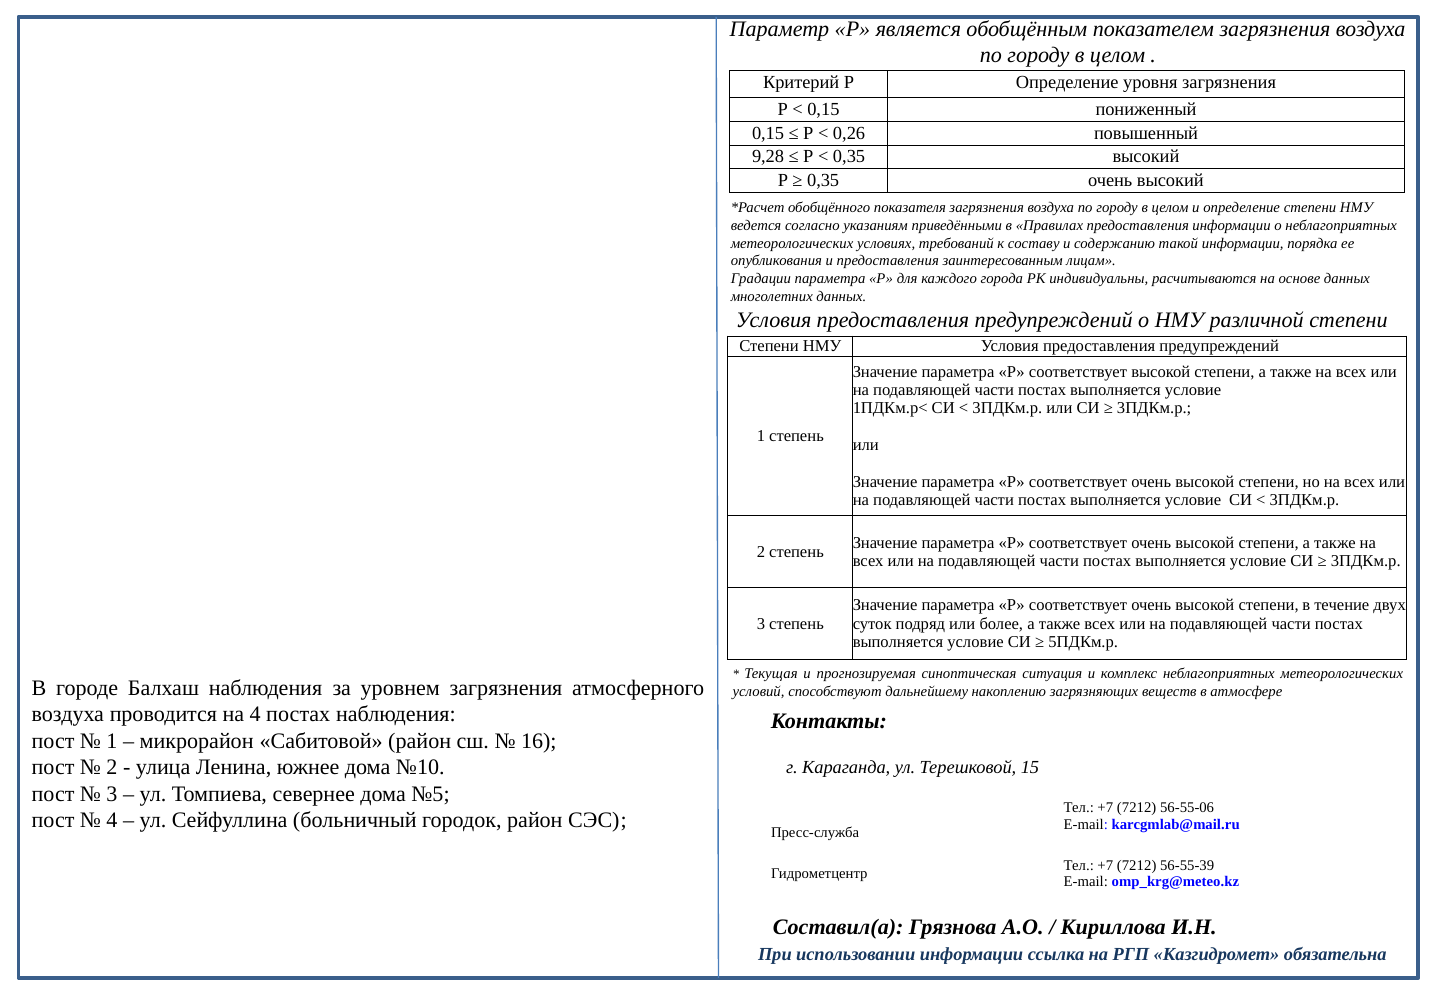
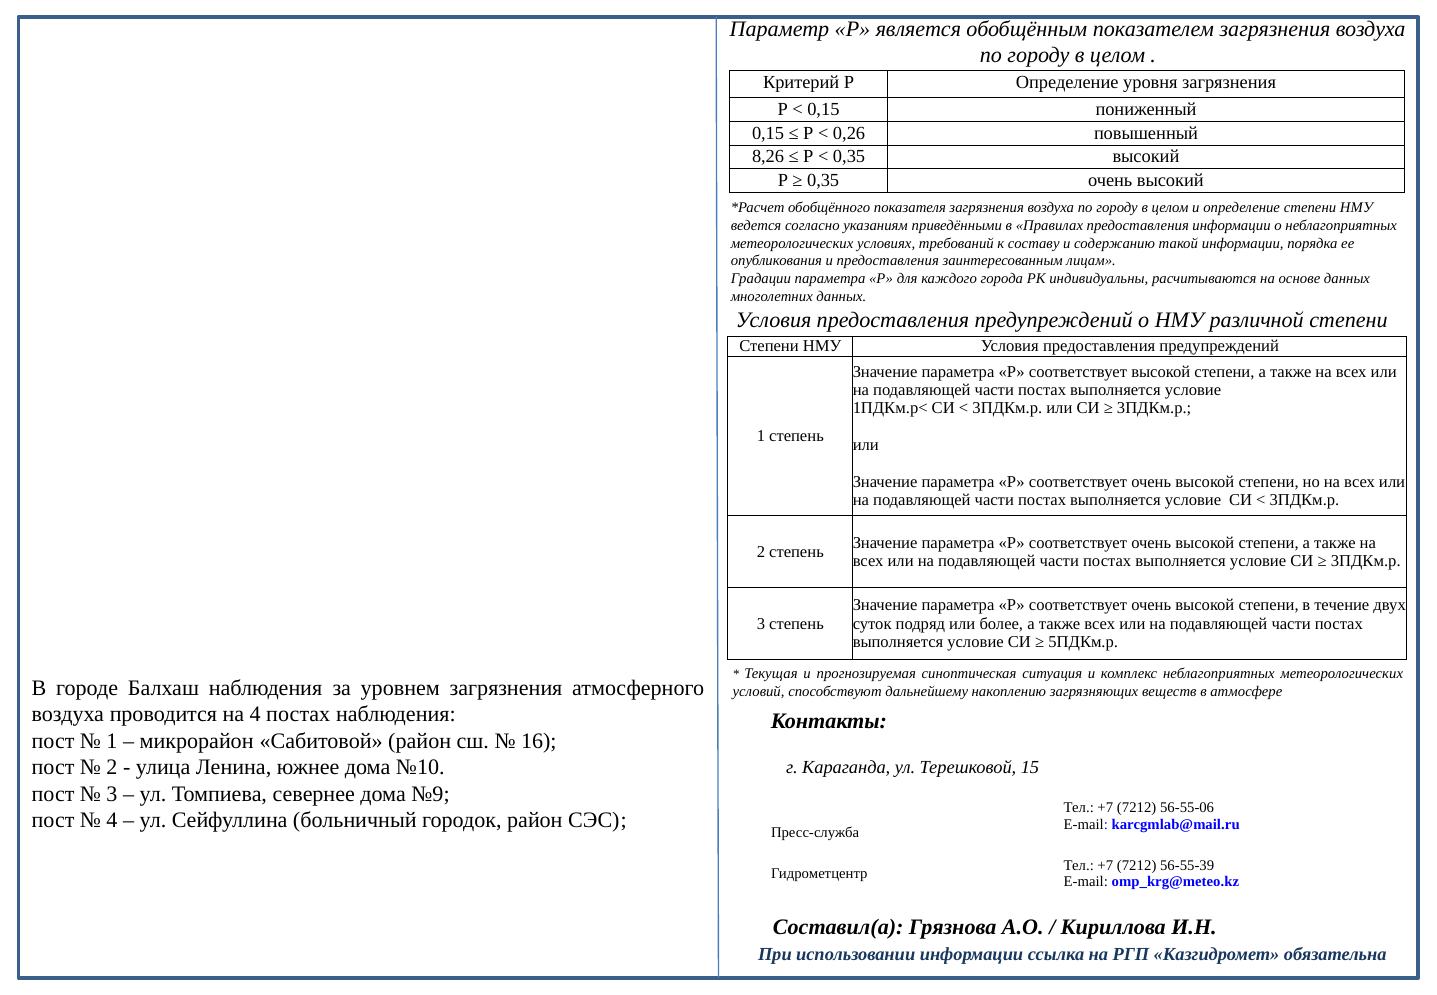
9,28: 9,28 -> 8,26
№5: №5 -> №9
